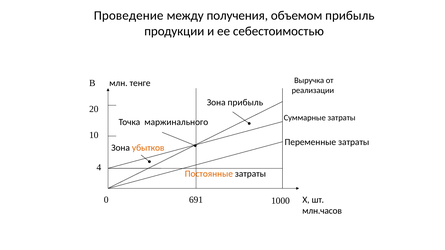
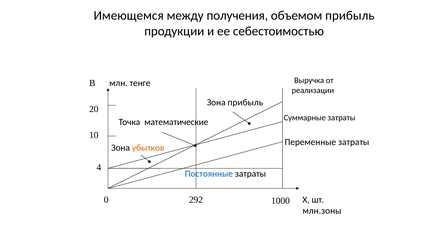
Проведение: Проведение -> Имеющемся
маржинального: маржинального -> математические
Постоянные colour: orange -> blue
691: 691 -> 292
млн.часов: млн.часов -> млн.зоны
